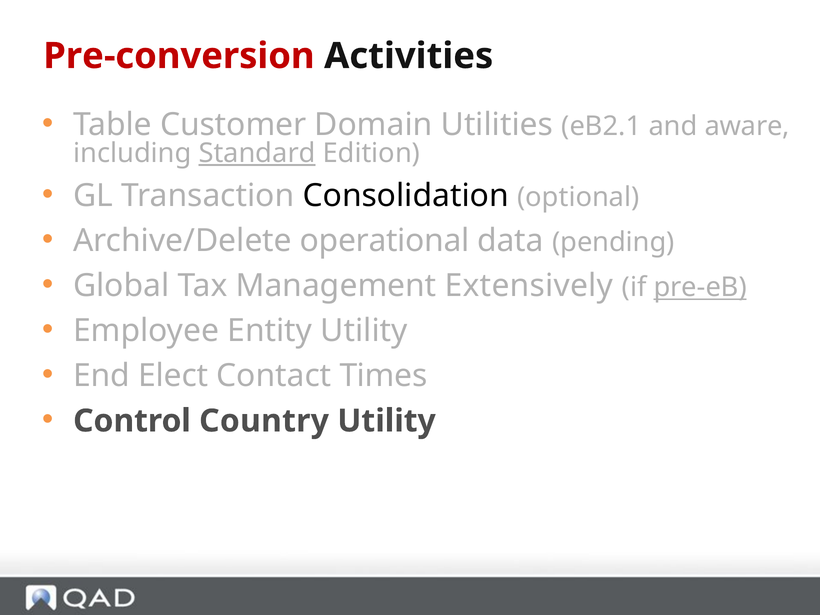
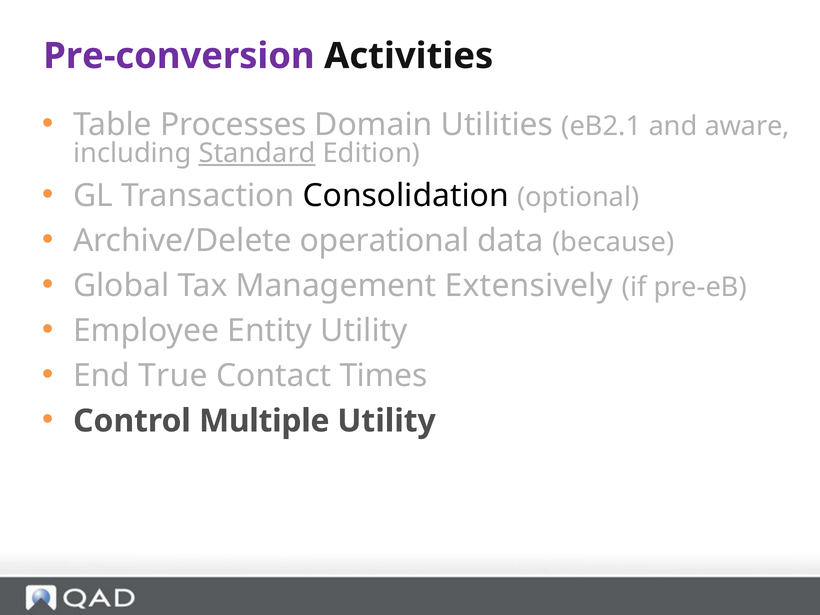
Pre-conversion colour: red -> purple
Customer: Customer -> Processes
pending: pending -> because
pre-eB underline: present -> none
Elect: Elect -> True
Country: Country -> Multiple
